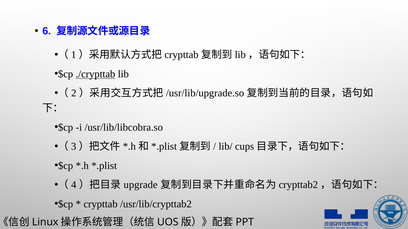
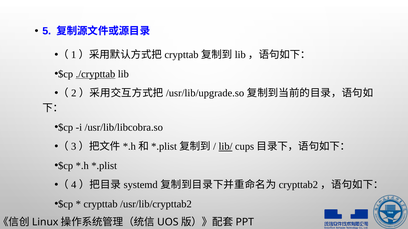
6: 6 -> 5
lib/ underline: none -> present
upgrade: upgrade -> systemd
